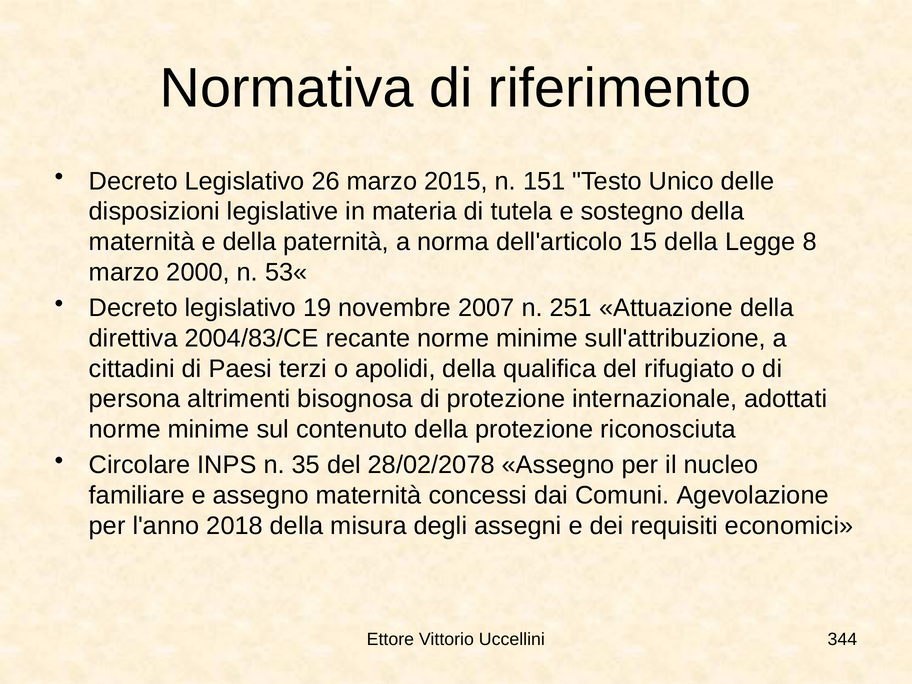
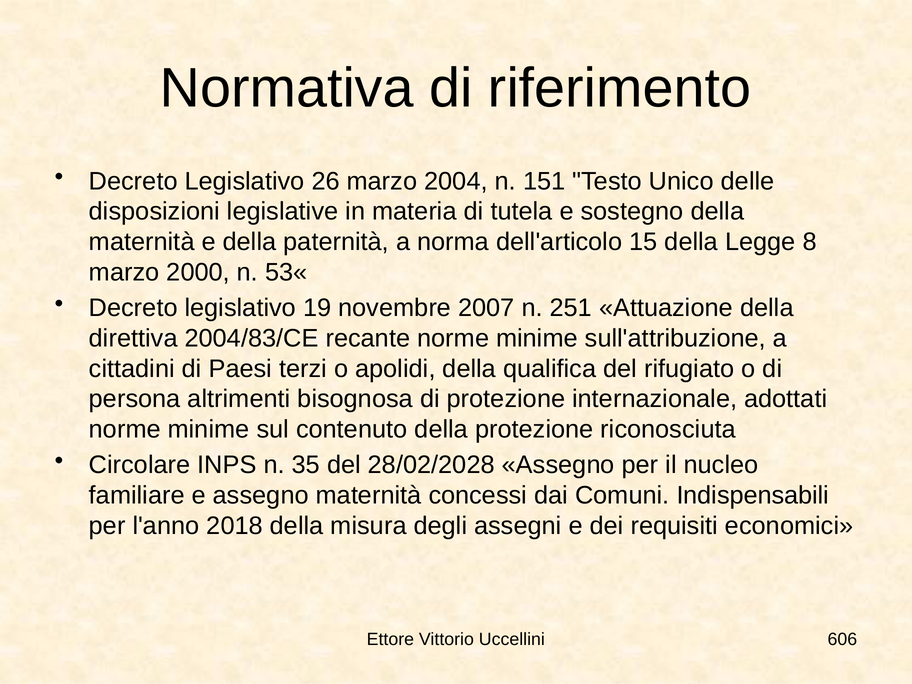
2015: 2015 -> 2004
28/02/2078: 28/02/2078 -> 28/02/2028
Agevolazione: Agevolazione -> Indispensabili
344: 344 -> 606
